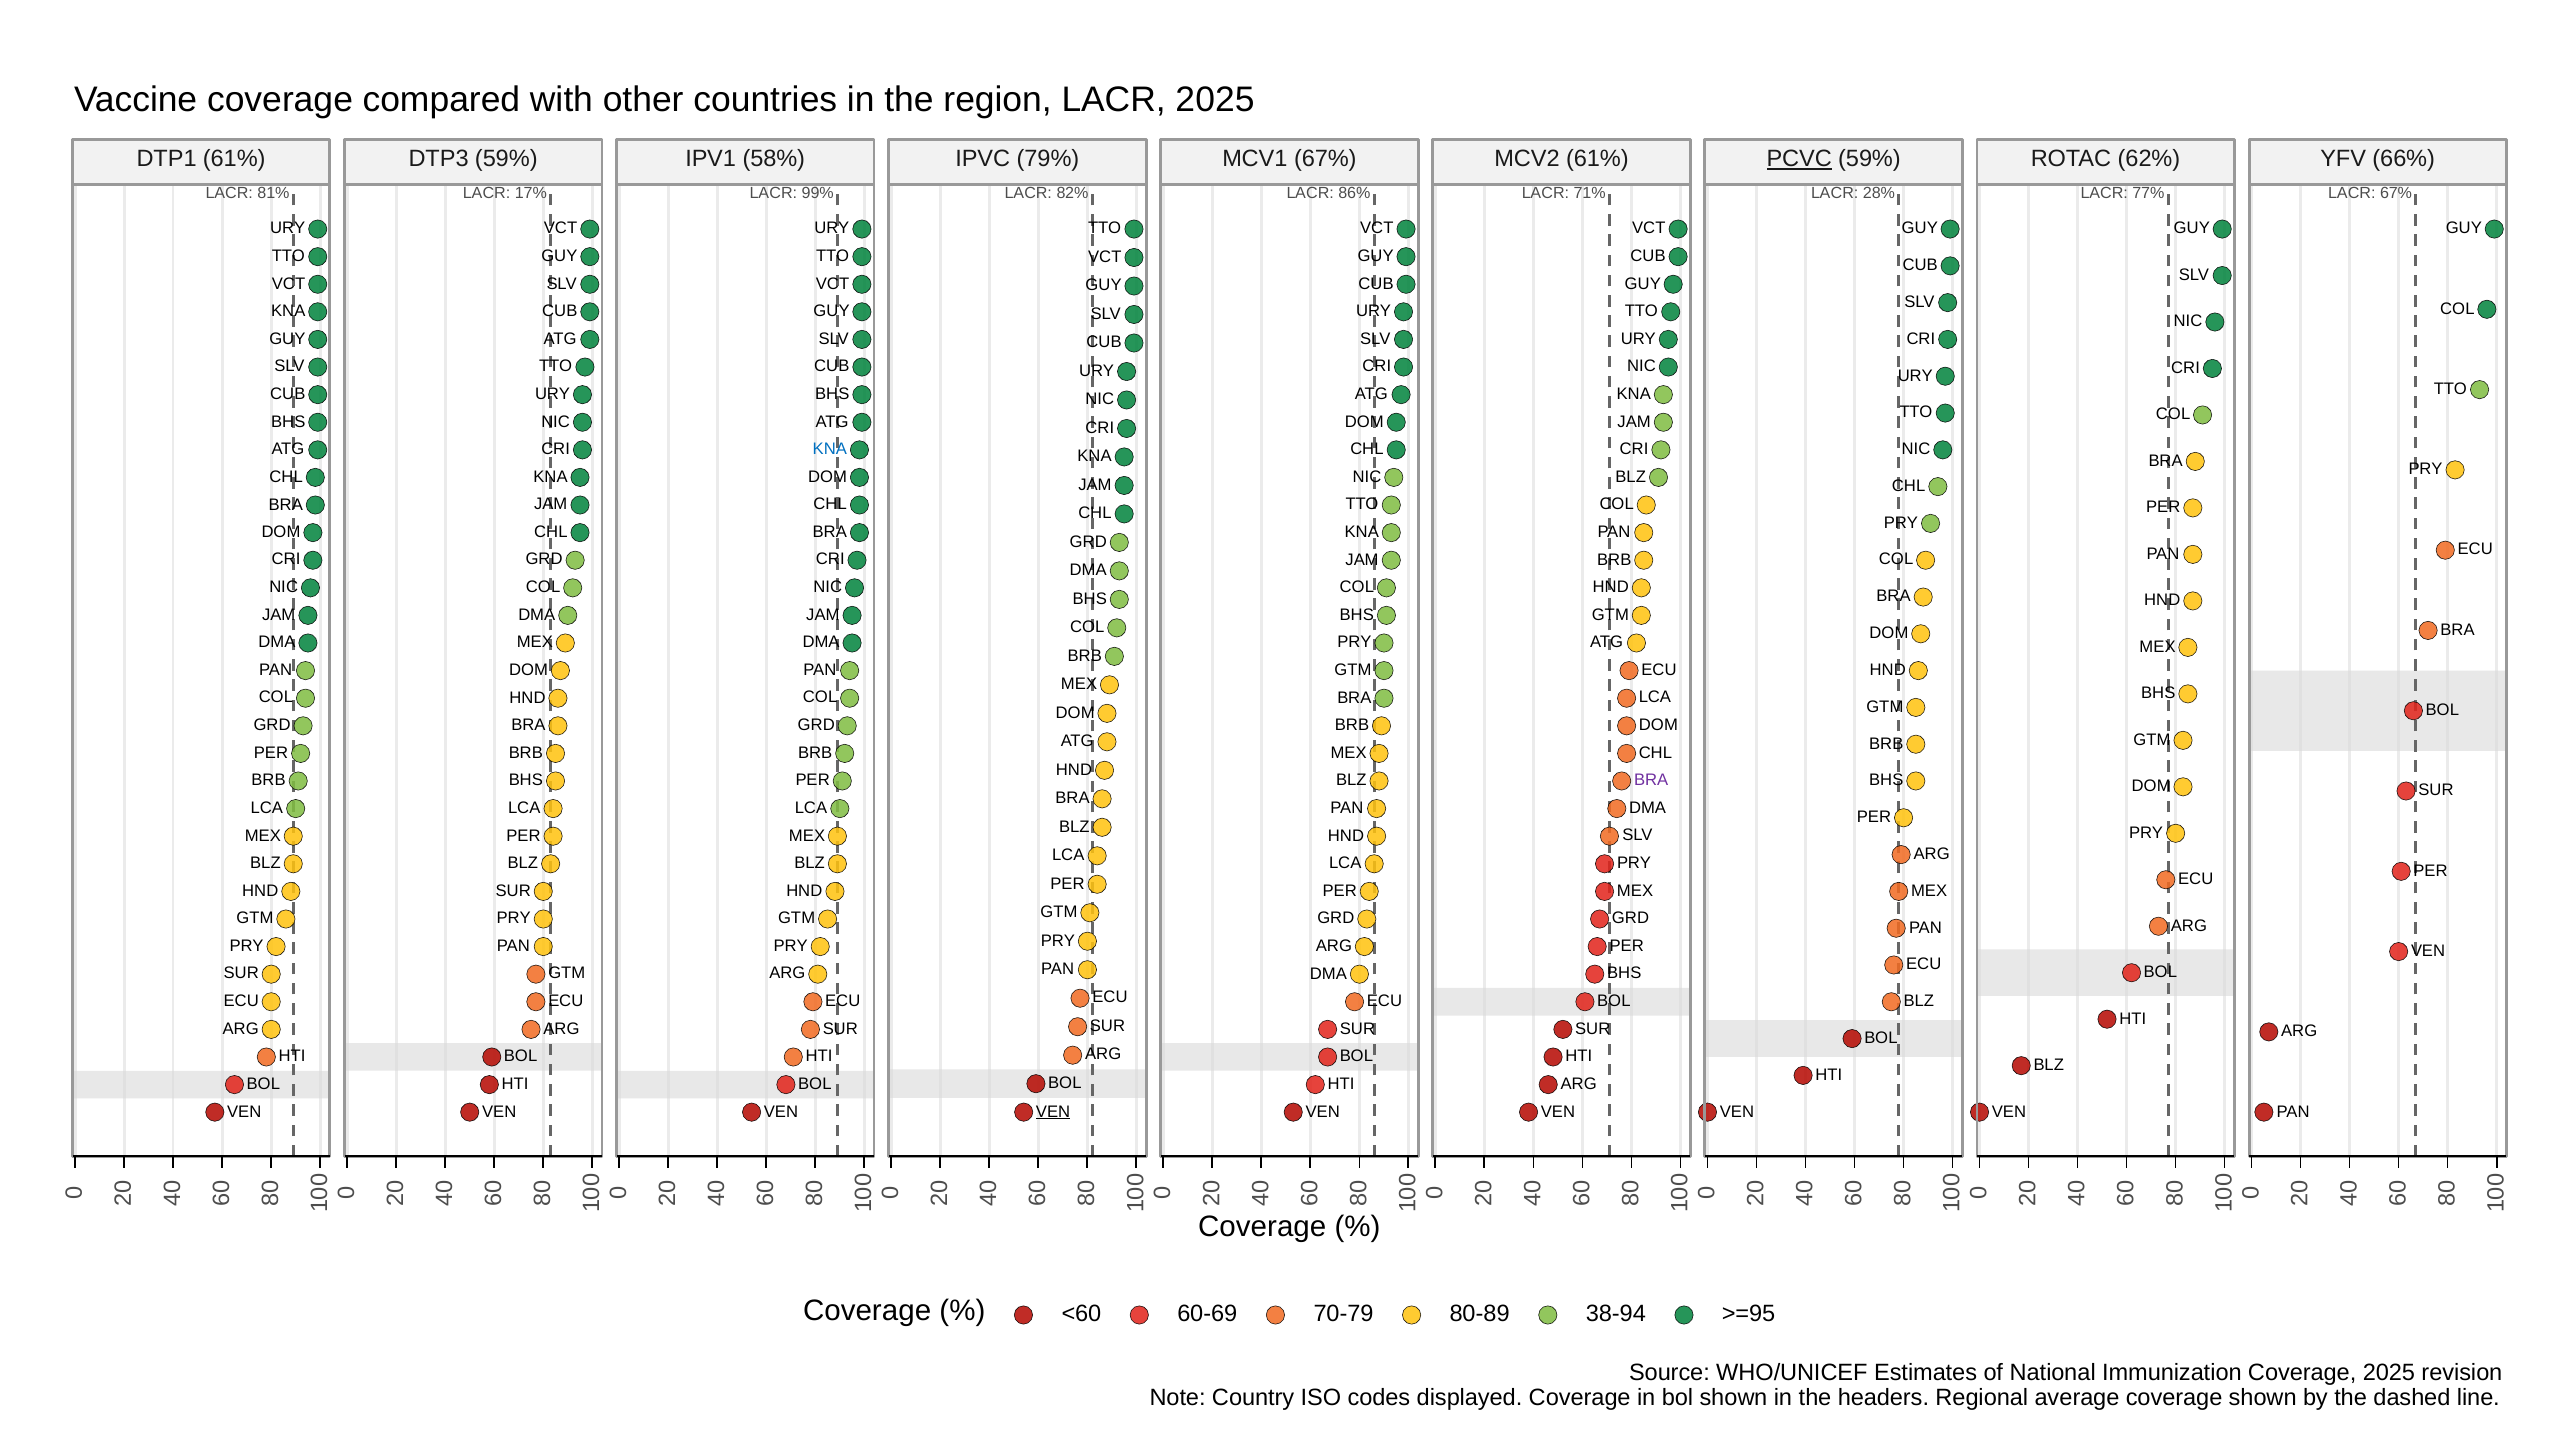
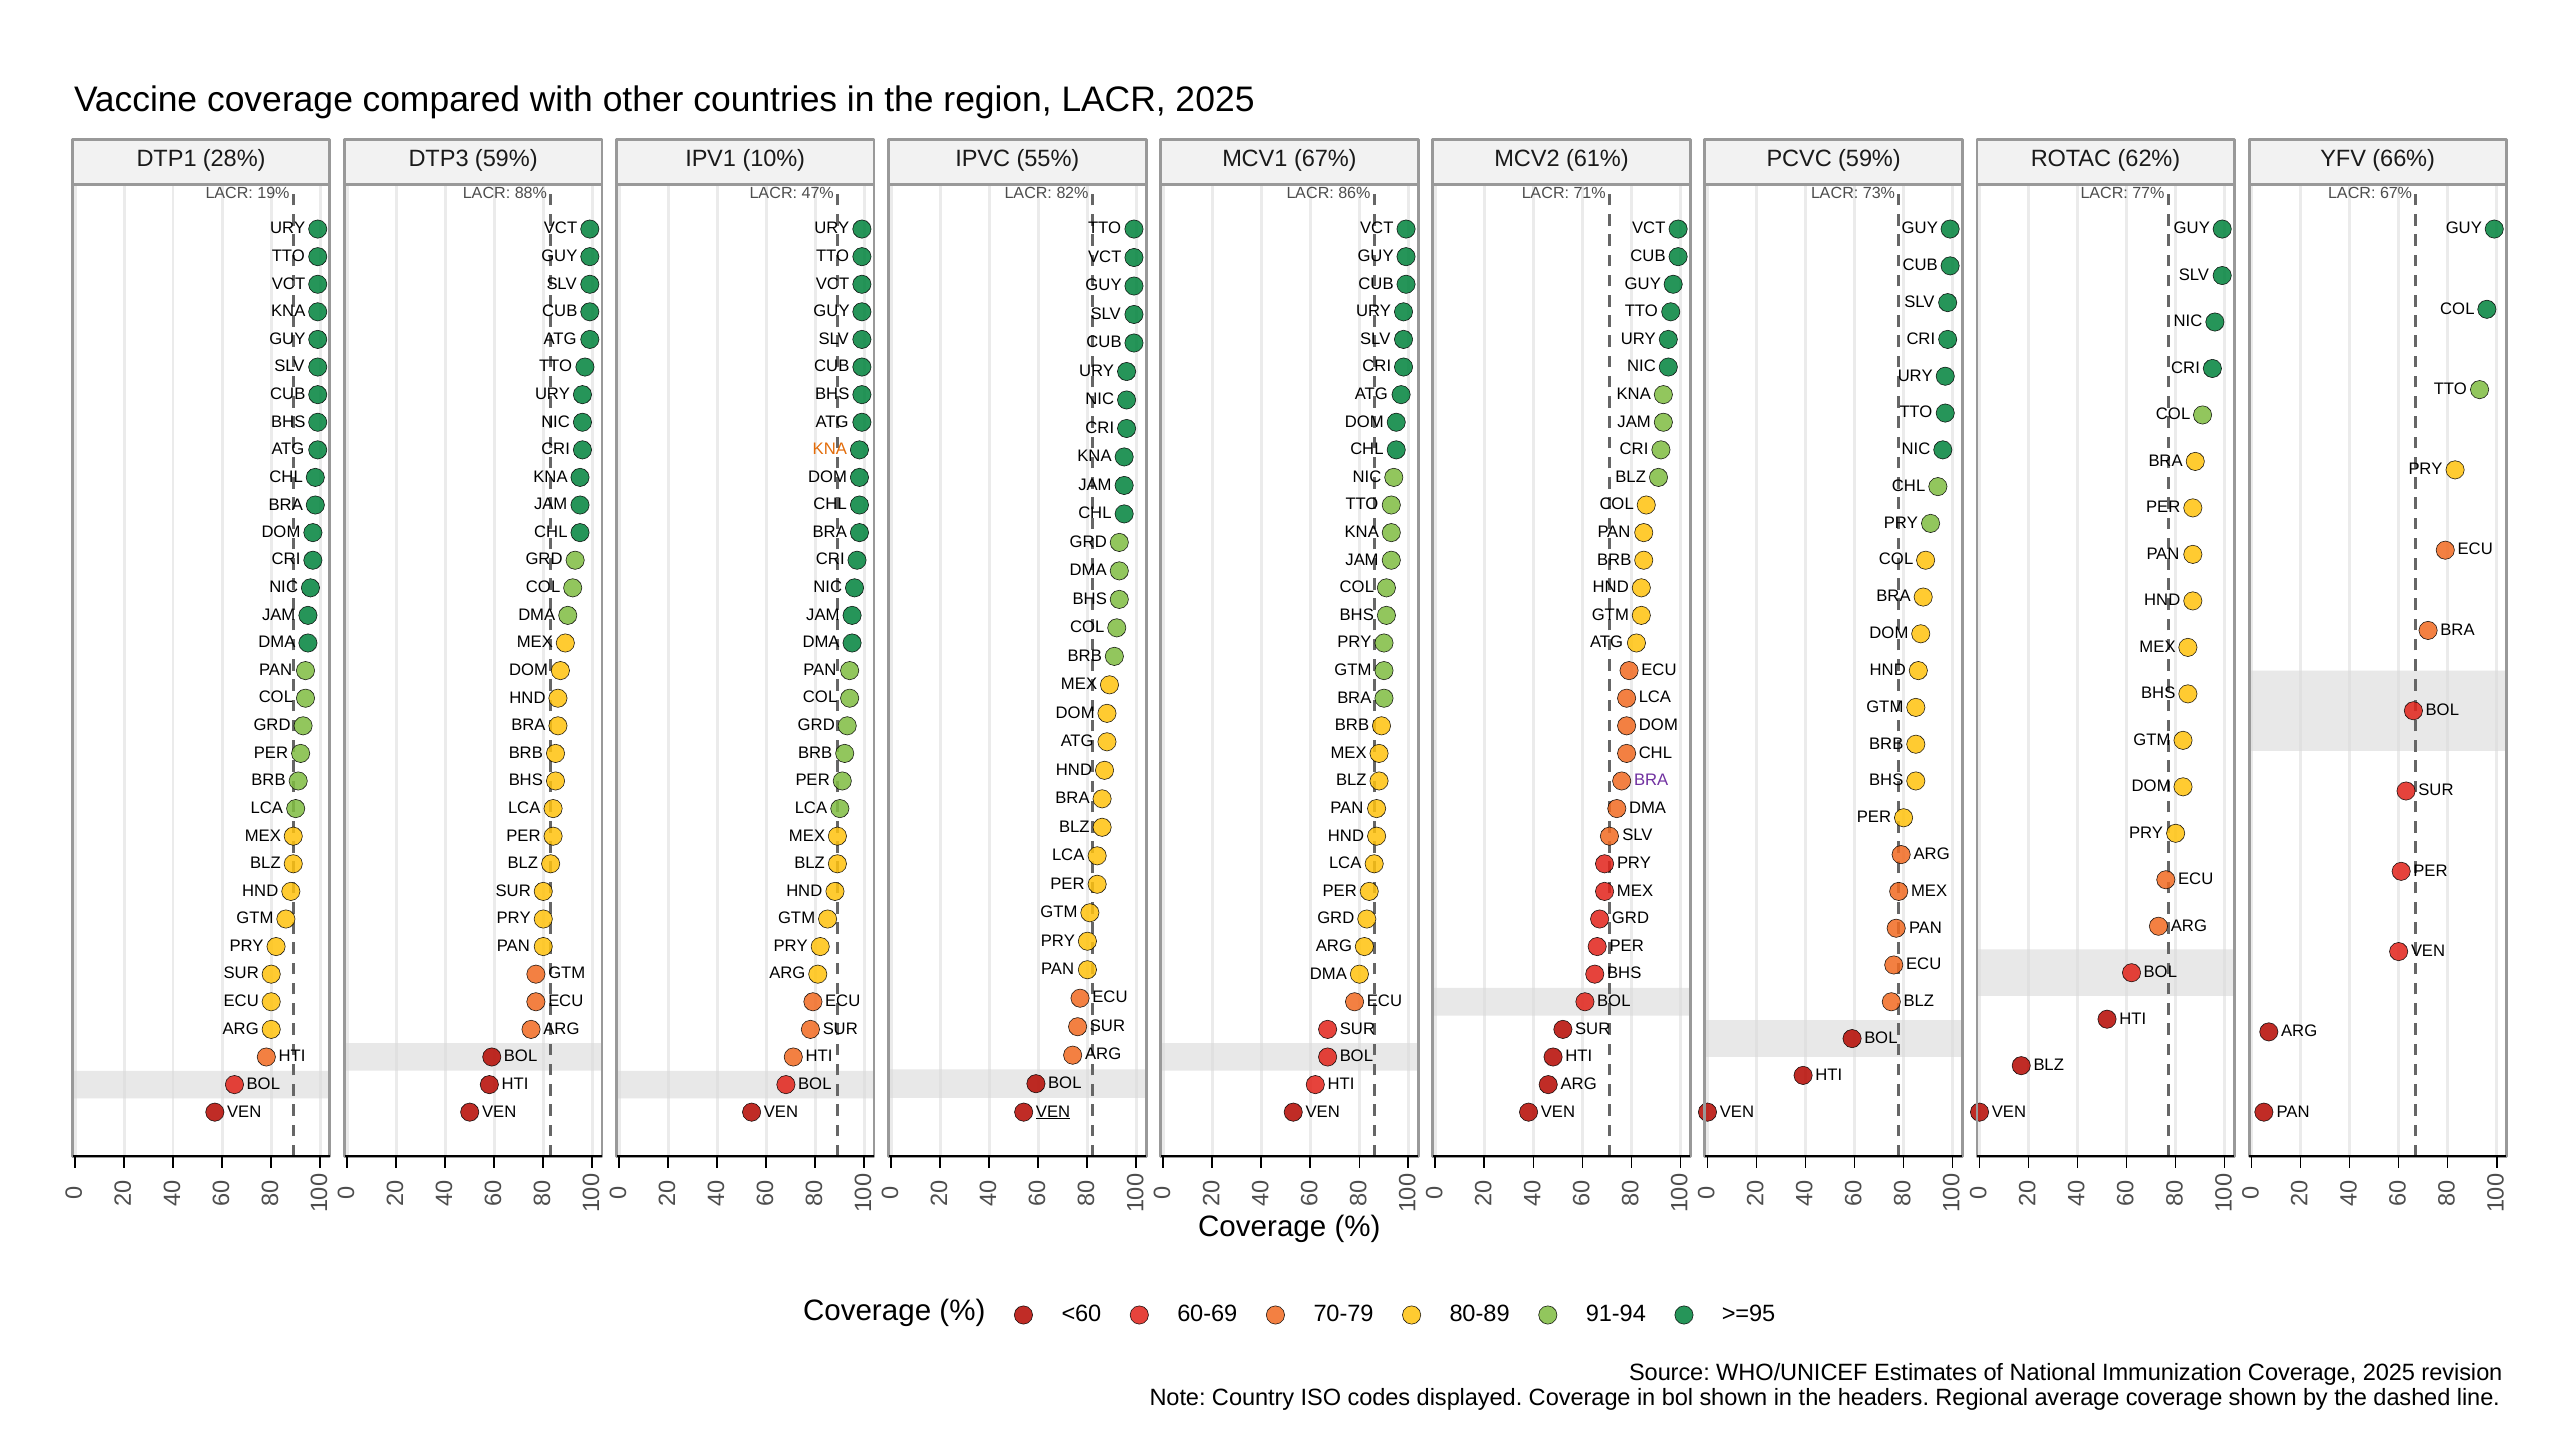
DTP1 61%: 61% -> 28%
58%: 58% -> 10%
79%: 79% -> 55%
PCVC underline: present -> none
81%: 81% -> 19%
17%: 17% -> 88%
99%: 99% -> 47%
28%: 28% -> 73%
KNA at (830, 449) colour: blue -> orange
38-94: 38-94 -> 91-94
